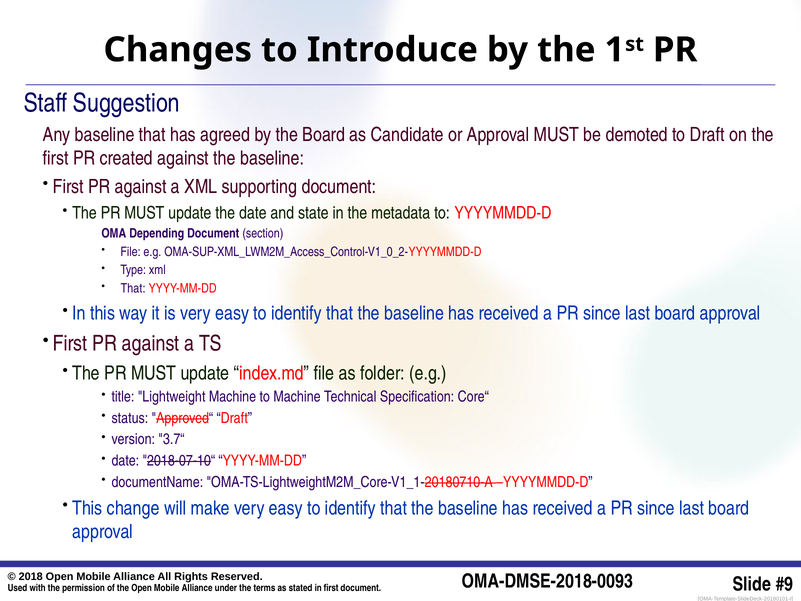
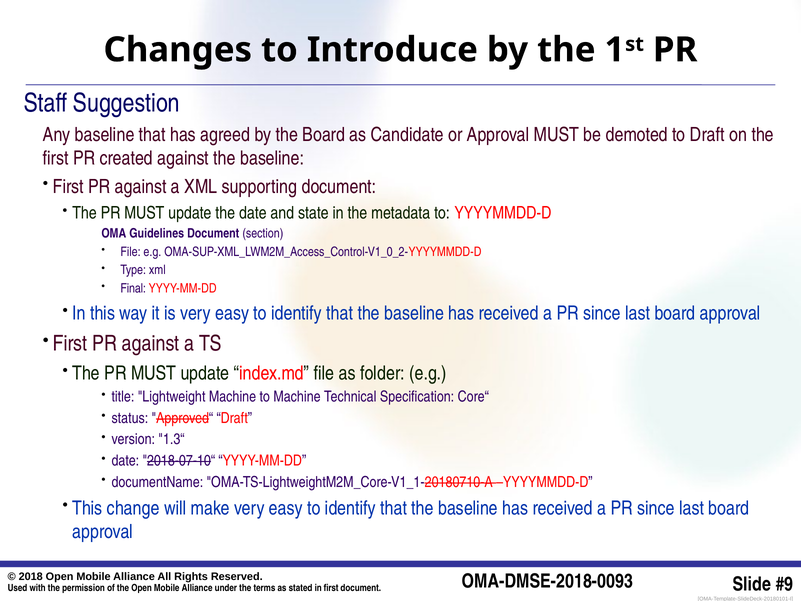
Depending: Depending -> Guidelines
That at (133, 288): That -> Final
3.7“: 3.7“ -> 1.3“
